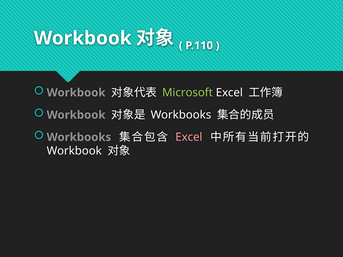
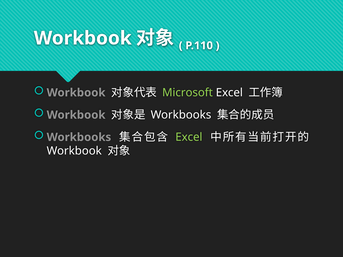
Excel at (189, 137) colour: pink -> light green
